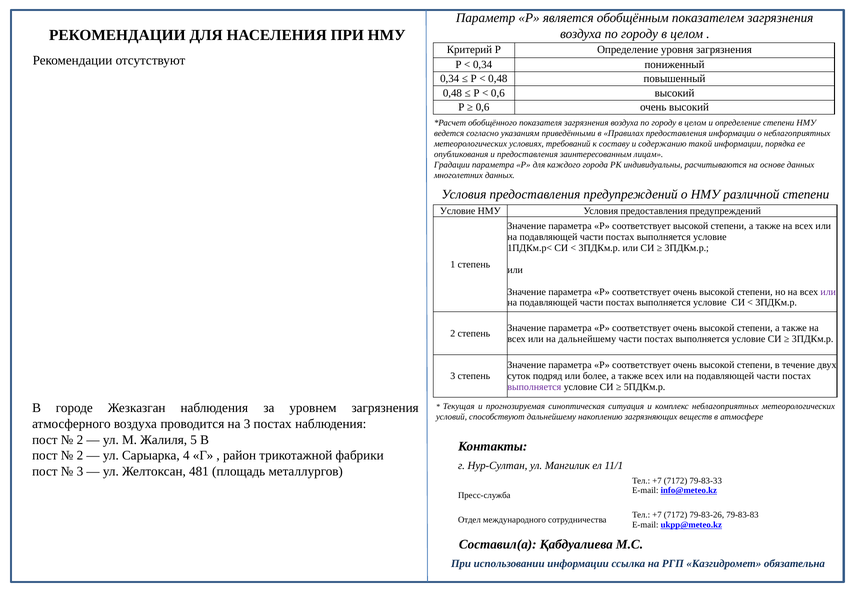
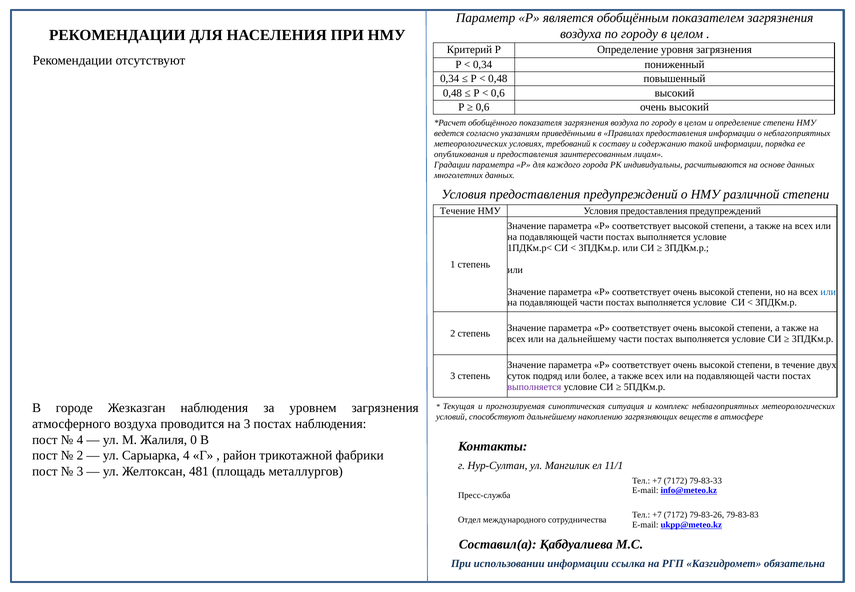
Условие at (458, 211): Условие -> Течение
или at (828, 292) colour: purple -> blue
2 at (80, 440): 2 -> 4
5: 5 -> 0
